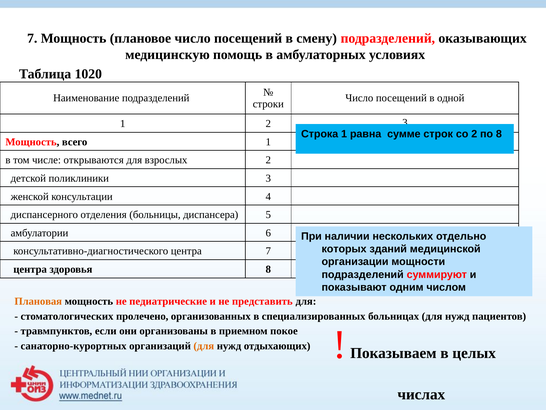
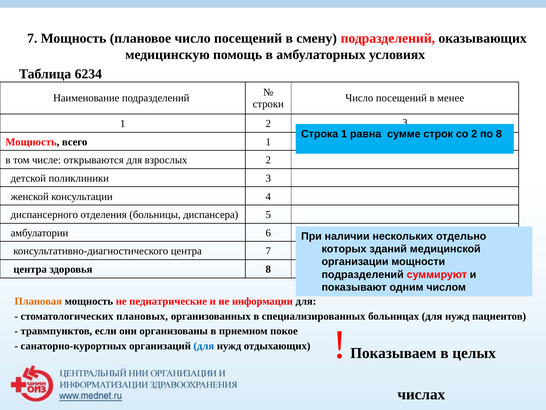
1020: 1020 -> 6234
одной: одной -> менее
представить: представить -> информации
пролечено: пролечено -> плановых
для at (204, 346) colour: orange -> blue
